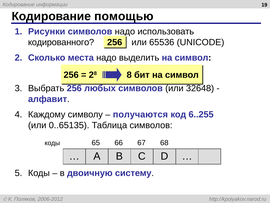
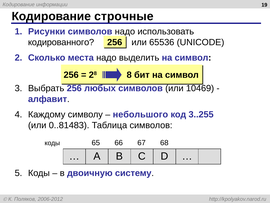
помощью: помощью -> строчные
32648: 32648 -> 10469
получаются: получаются -> небольшого
6..255: 6..255 -> 3..255
0..65135: 0..65135 -> 0..81483
